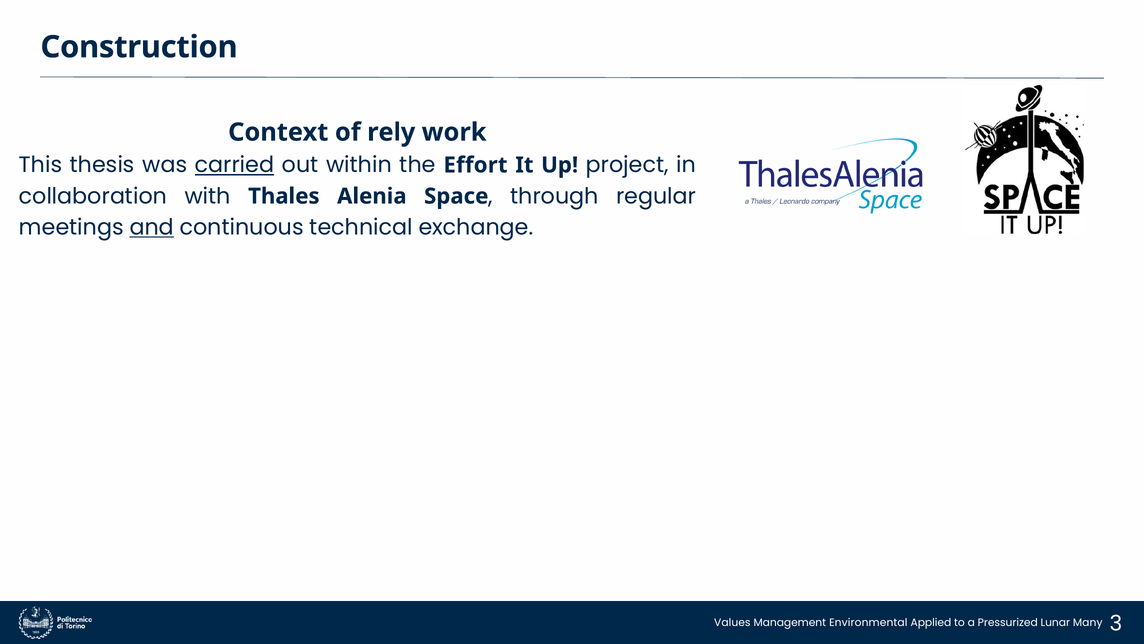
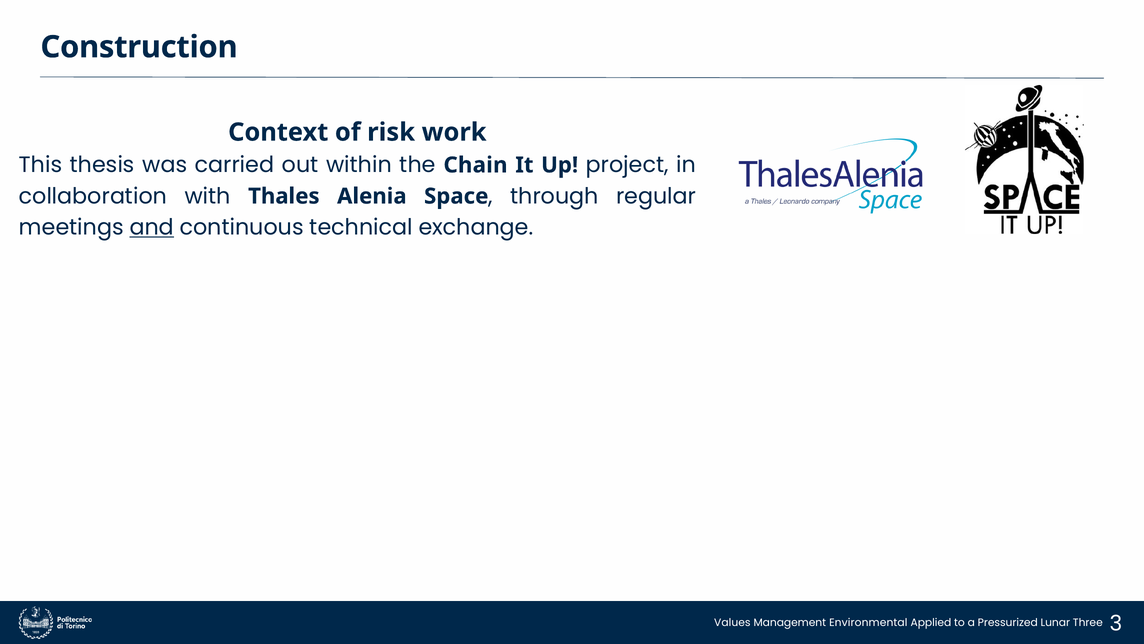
rely: rely -> risk
carried underline: present -> none
Effort: Effort -> Chain
Many: Many -> Three
